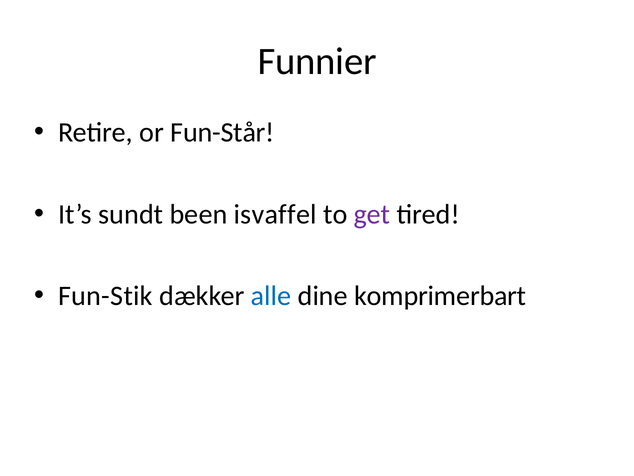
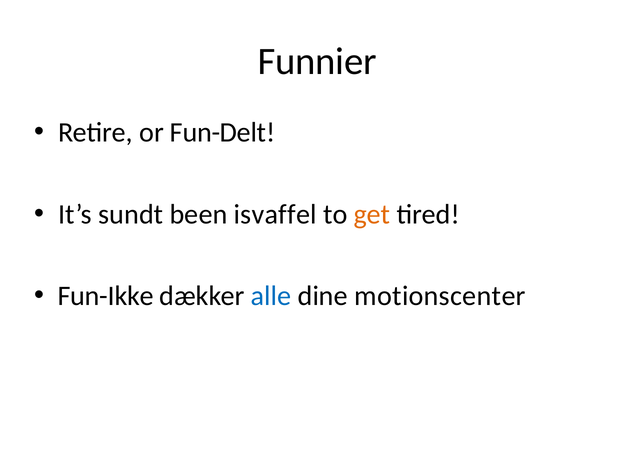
Fun-Står: Fun-Står -> Fun-Delt
get colour: purple -> orange
Fun-Stik: Fun-Stik -> Fun-Ikke
komprimerbart: komprimerbart -> motionscenter
